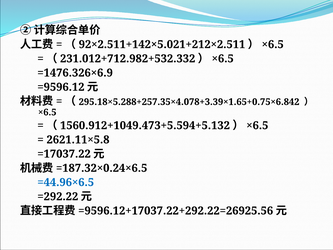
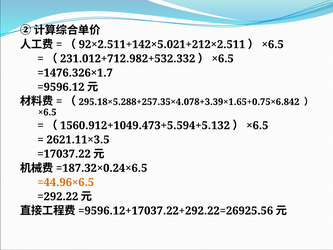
=1476.326×6.9: =1476.326×6.9 -> =1476.326×1.7
2621.11×5.8: 2621.11×5.8 -> 2621.11×3.5
=44.96×6.5 colour: blue -> orange
